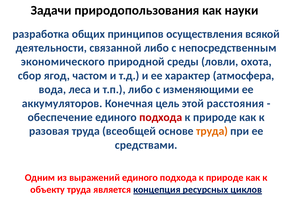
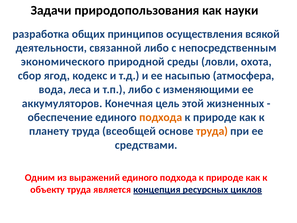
частом: частом -> кодекс
характер: характер -> насыпью
расстояния: расстояния -> жизненных
подхода at (161, 117) colour: red -> orange
разовая: разовая -> планету
